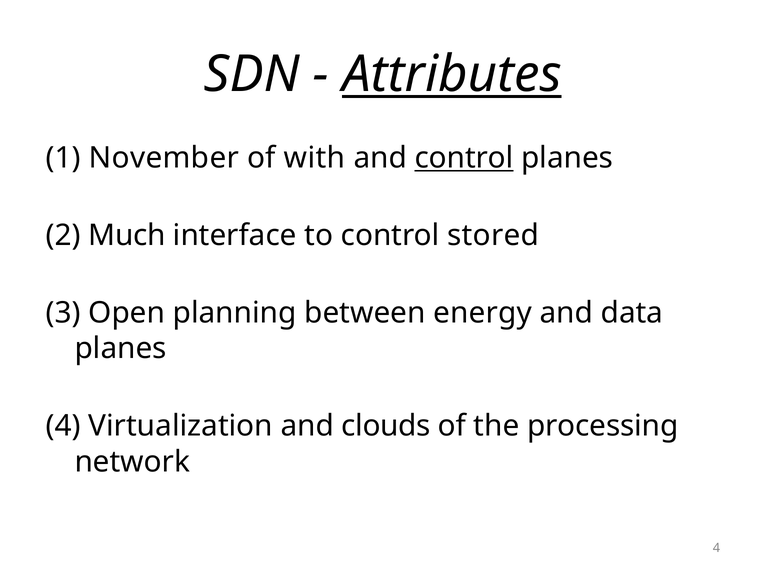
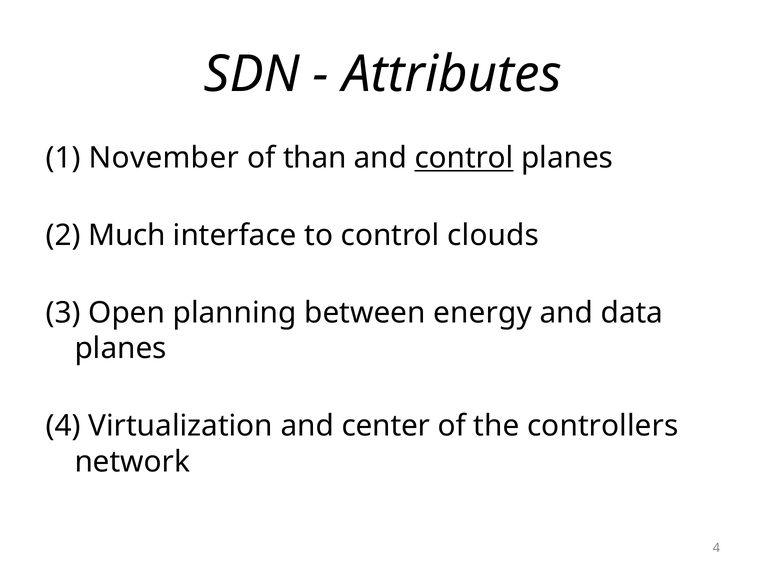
Attributes underline: present -> none
with: with -> than
stored: stored -> clouds
clouds: clouds -> center
processing: processing -> controllers
